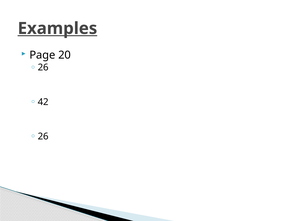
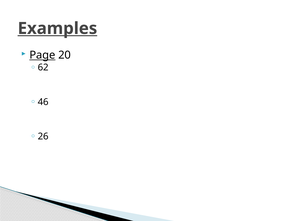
Page underline: none -> present
26 at (43, 68): 26 -> 62
42: 42 -> 46
